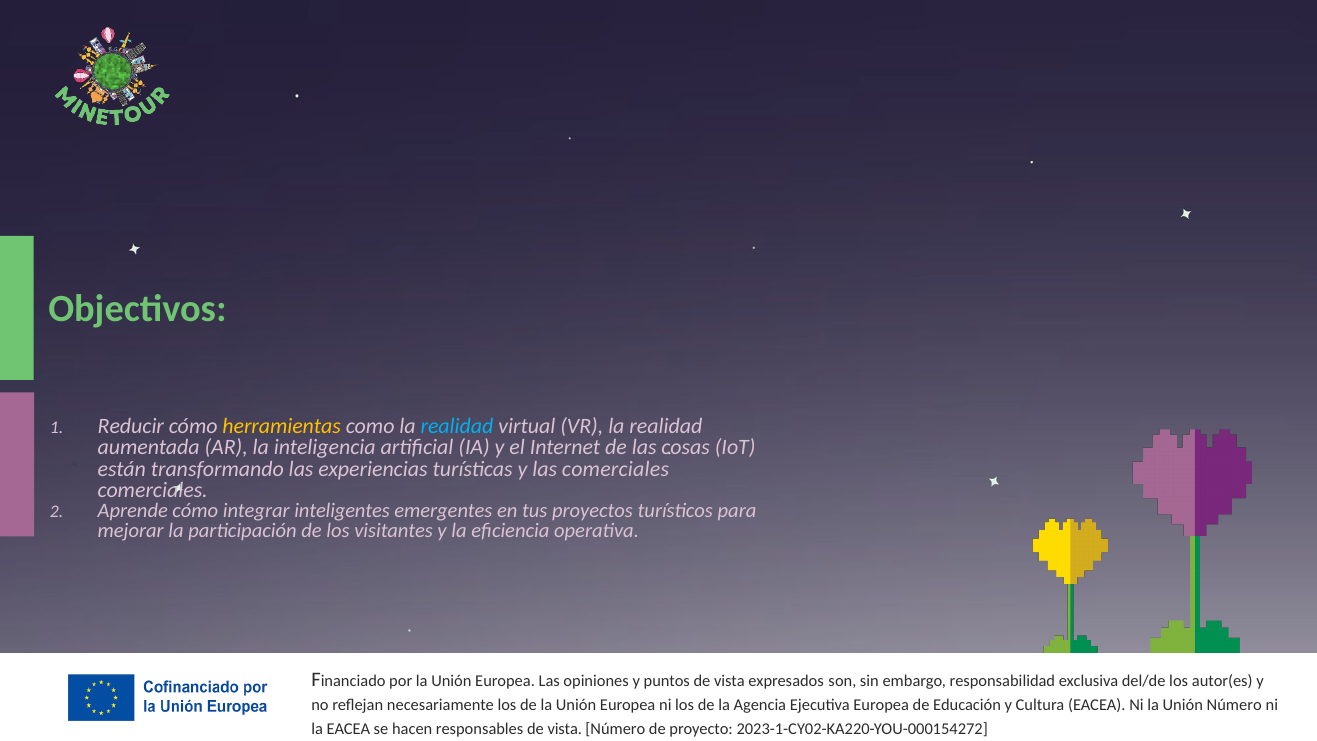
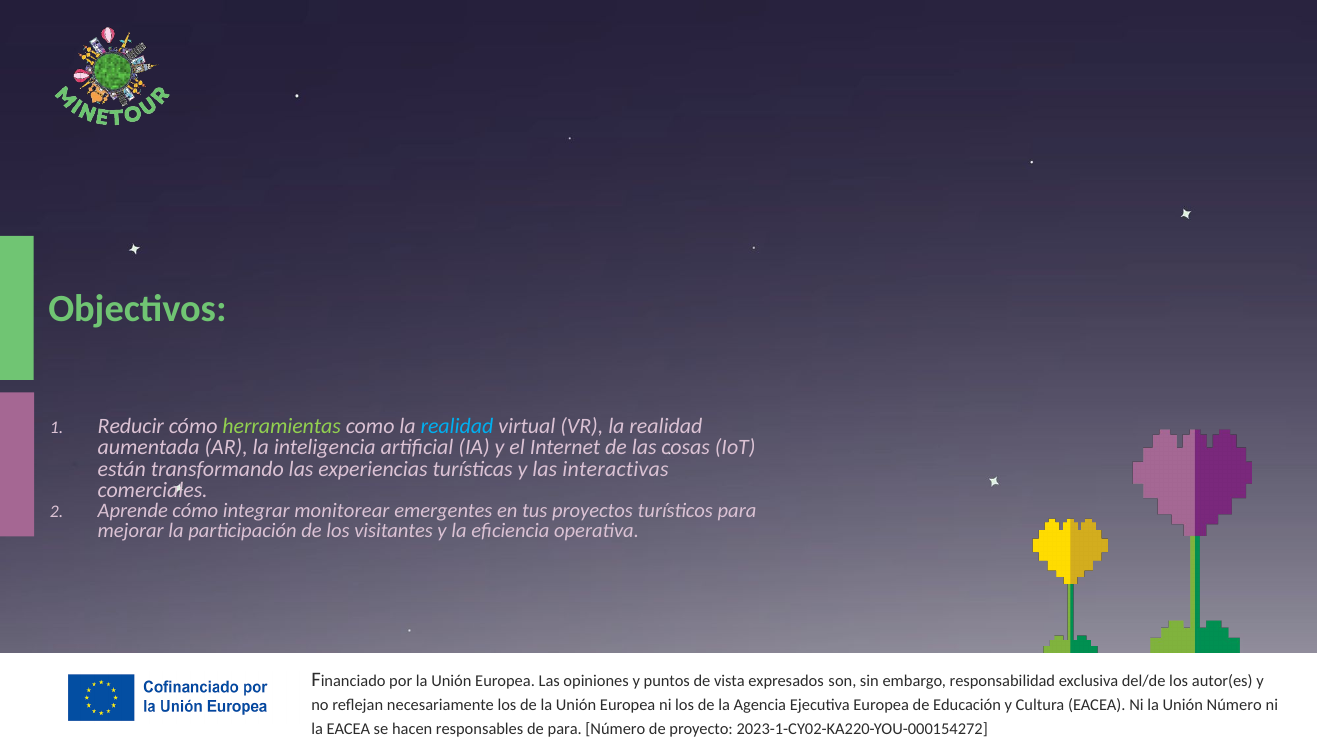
herramientas colour: yellow -> light green
las comerciales: comerciales -> interactivas
inteligentes: inteligentes -> monitorear
responsables de vista: vista -> para
